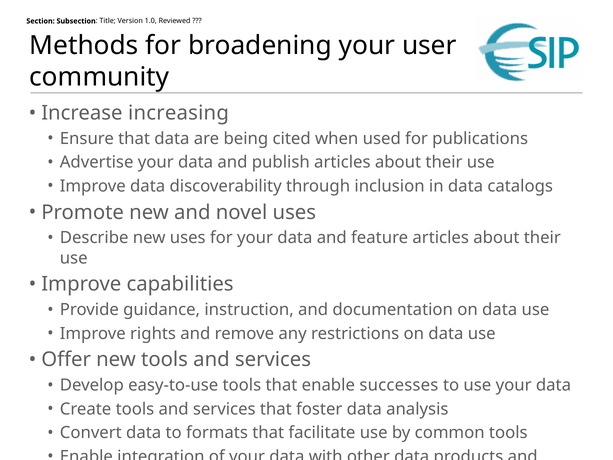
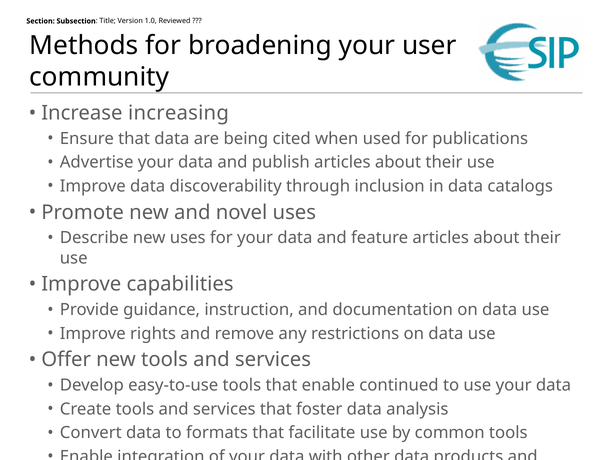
successes: successes -> continued
